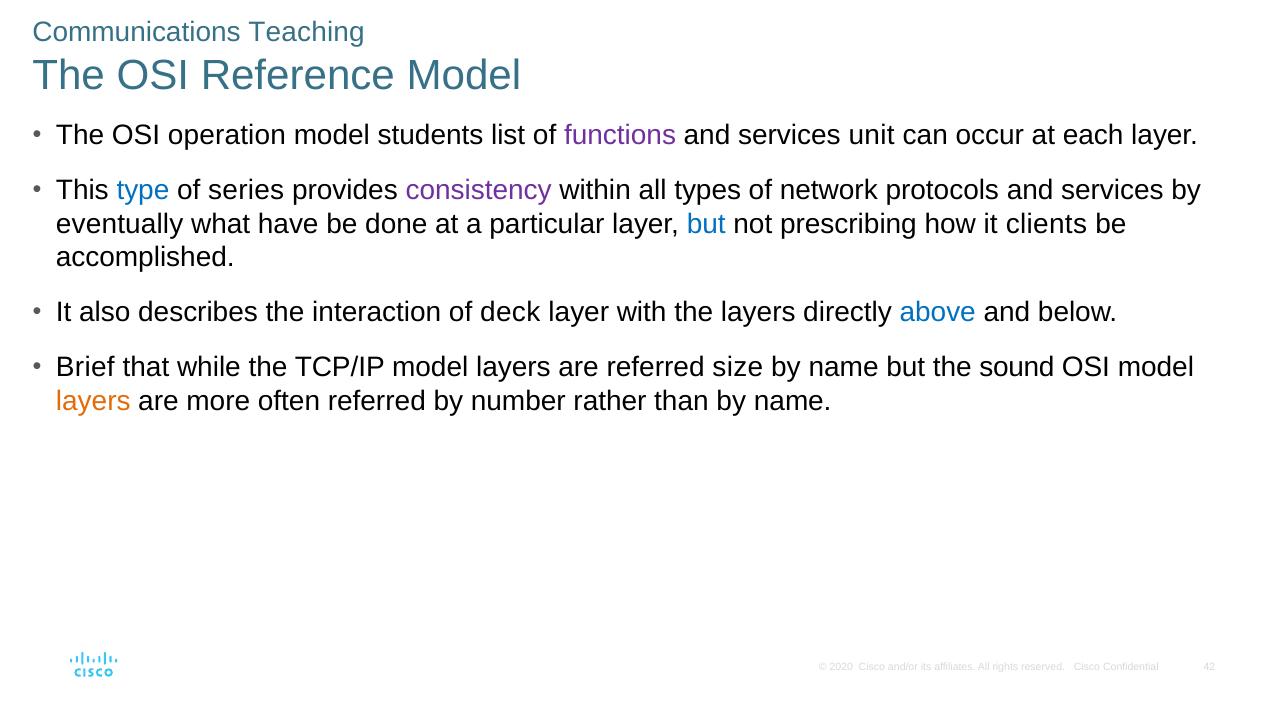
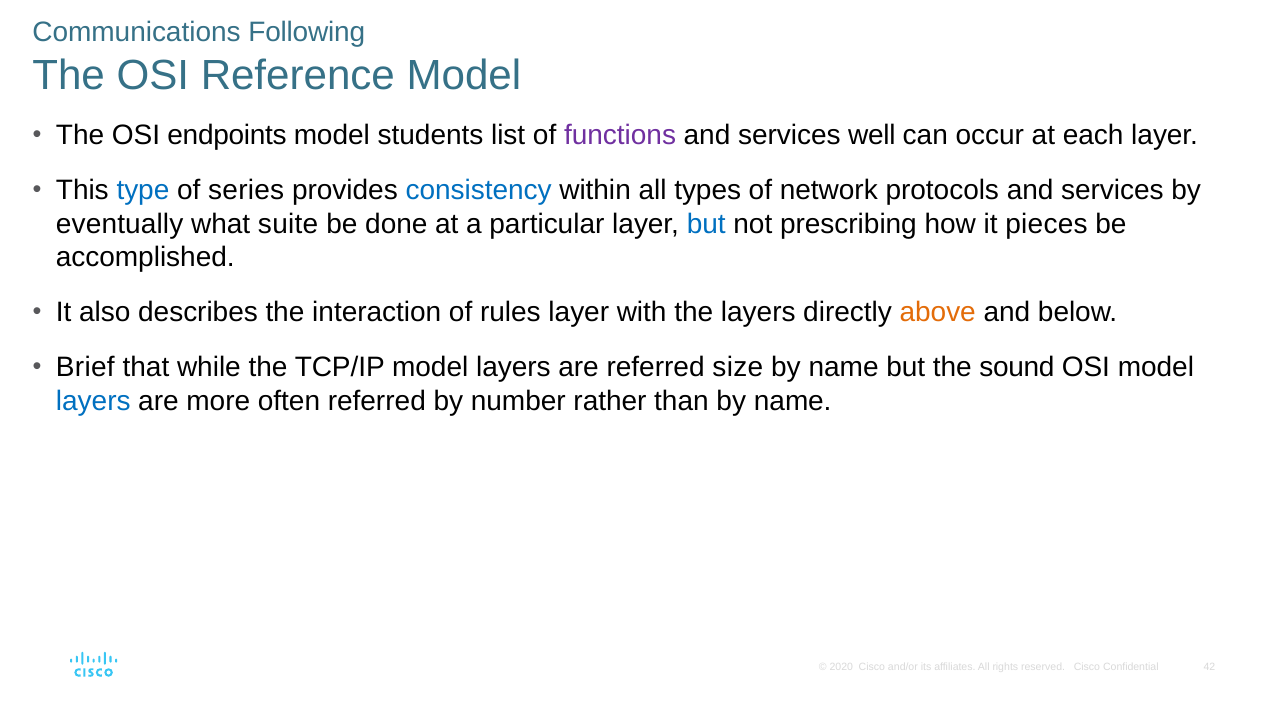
Teaching: Teaching -> Following
operation: operation -> endpoints
unit: unit -> well
consistency colour: purple -> blue
have: have -> suite
clients: clients -> pieces
deck: deck -> rules
above colour: blue -> orange
layers at (93, 401) colour: orange -> blue
